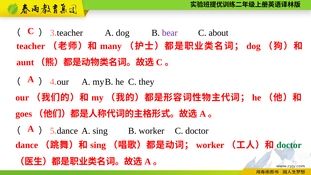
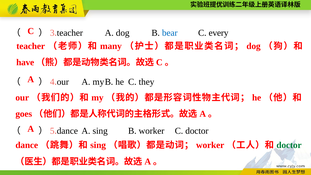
bear colour: purple -> blue
about: about -> every
aunt: aunt -> have
